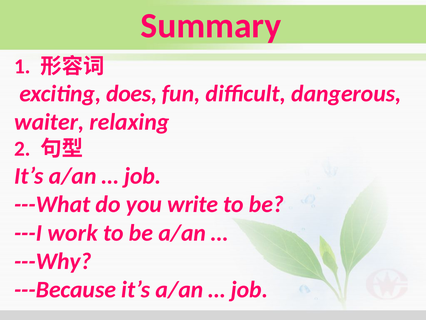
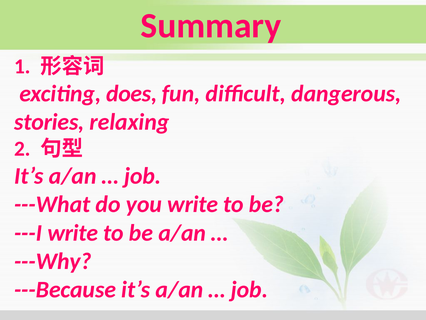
waiter: waiter -> stories
---I work: work -> write
